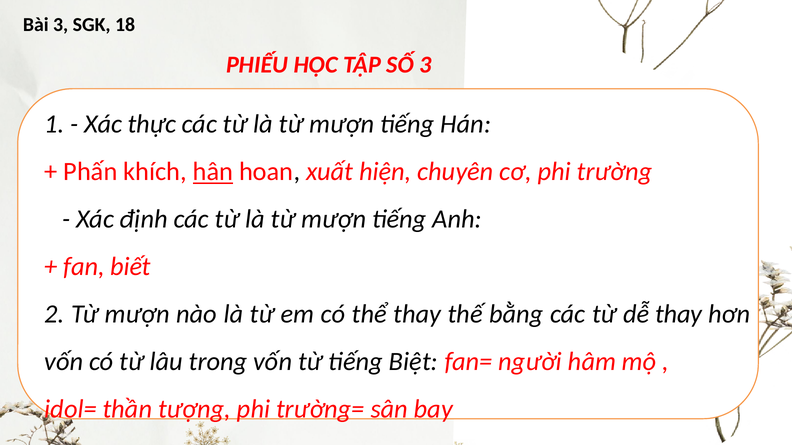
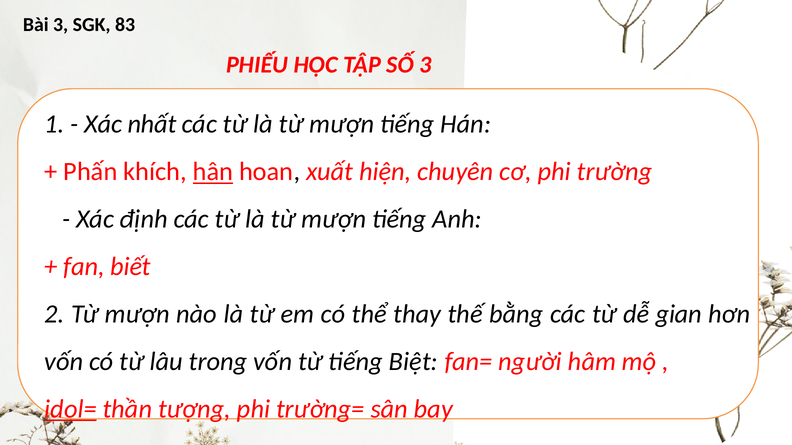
18: 18 -> 83
thực: thực -> nhất
dễ thay: thay -> gian
idol= underline: none -> present
